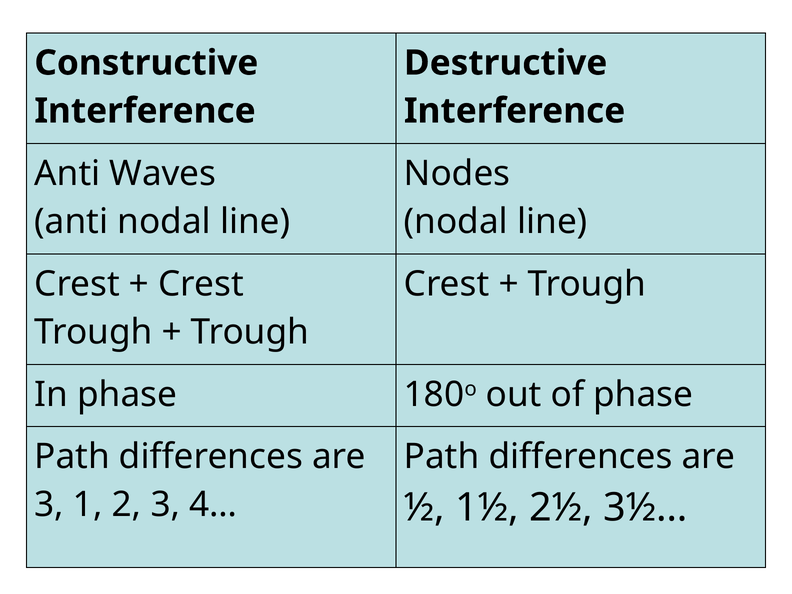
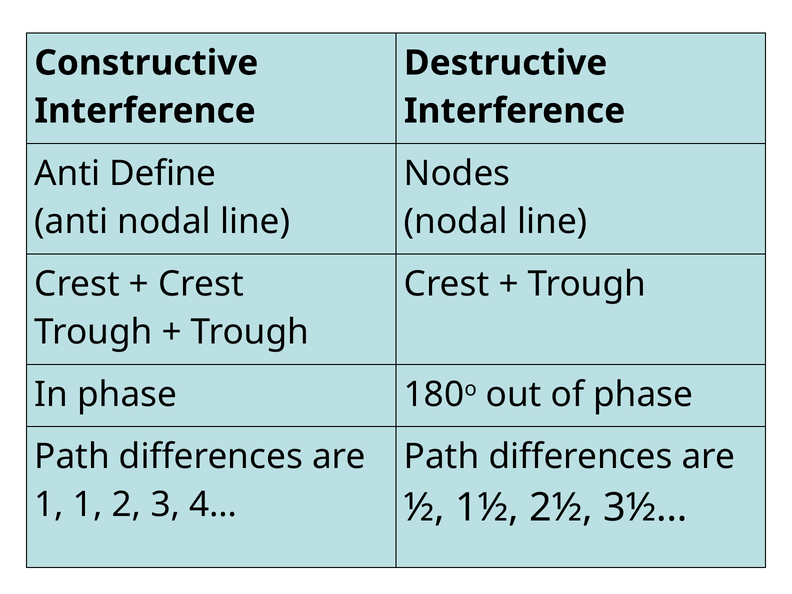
Waves: Waves -> Define
3 at (49, 505): 3 -> 1
